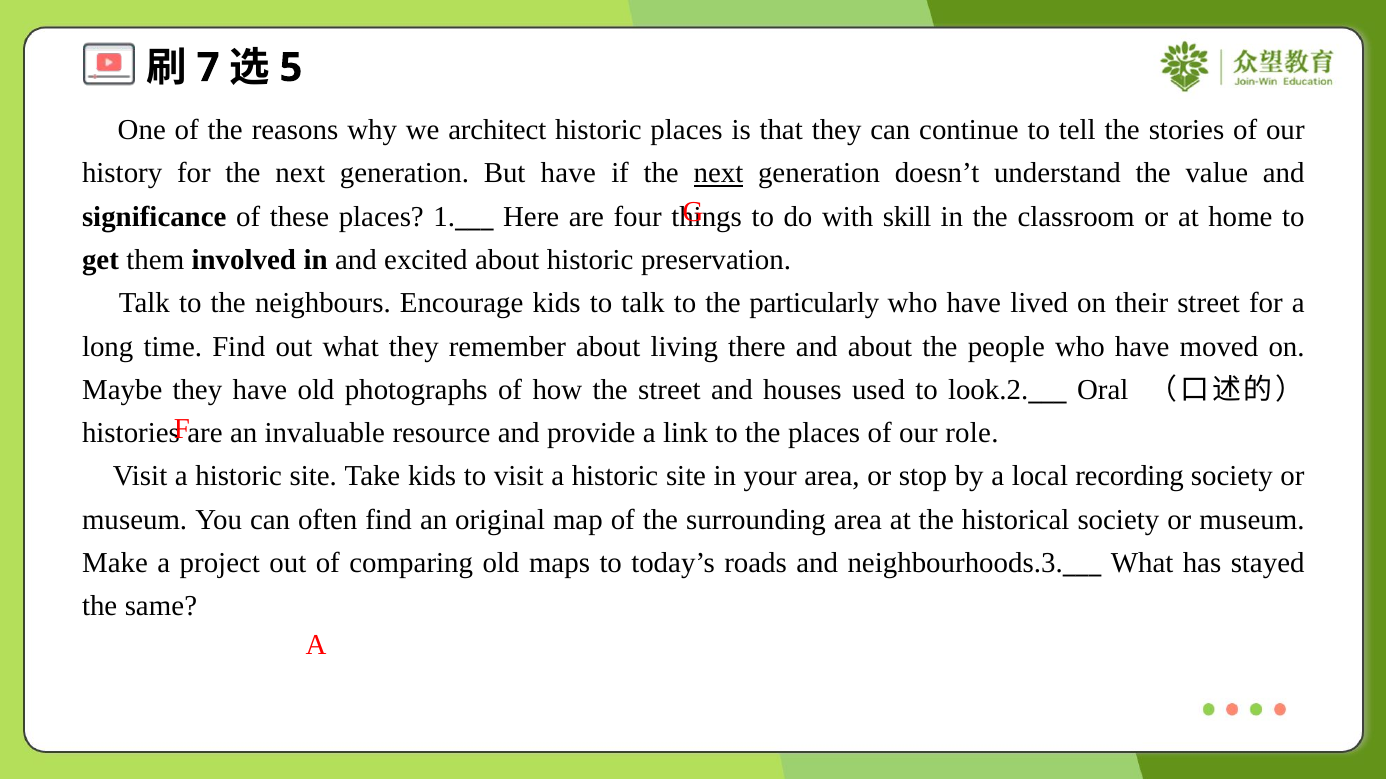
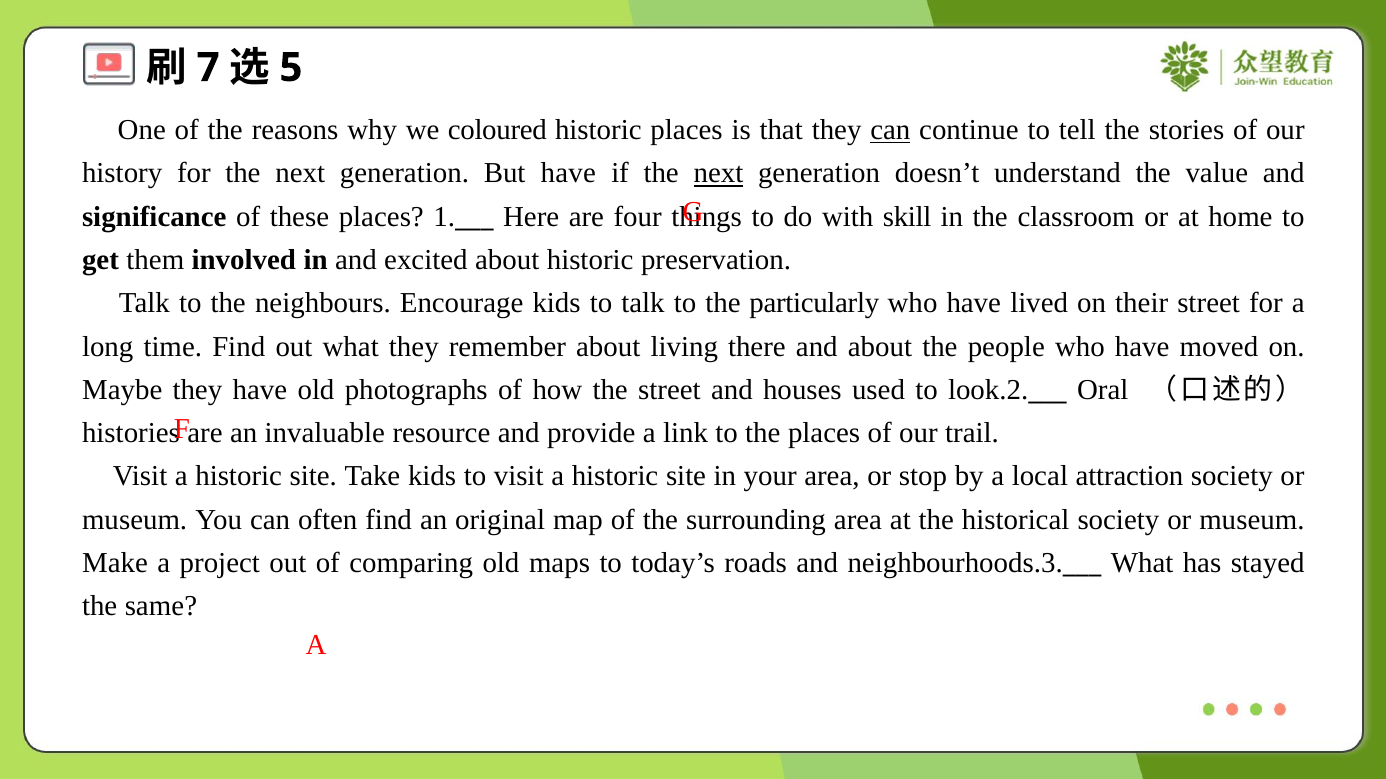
architect: architect -> coloured
can at (890, 130) underline: none -> present
role: role -> trail
recording: recording -> attraction
